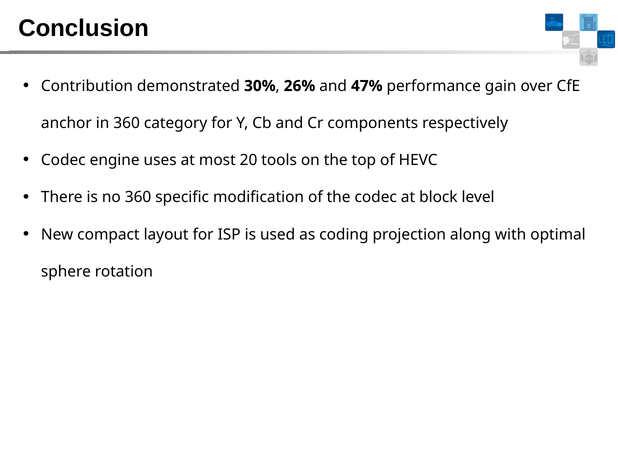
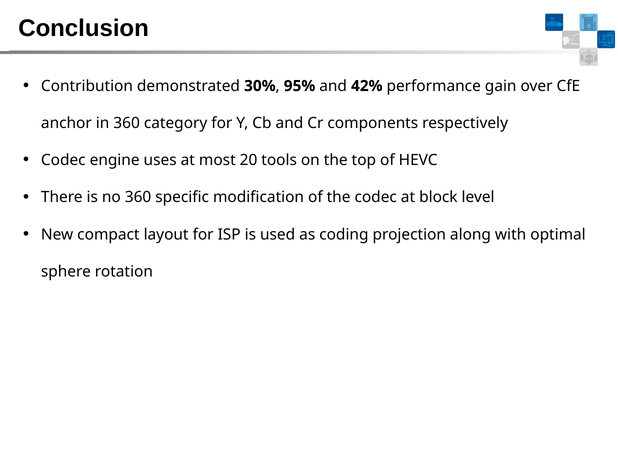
26%: 26% -> 95%
47%: 47% -> 42%
